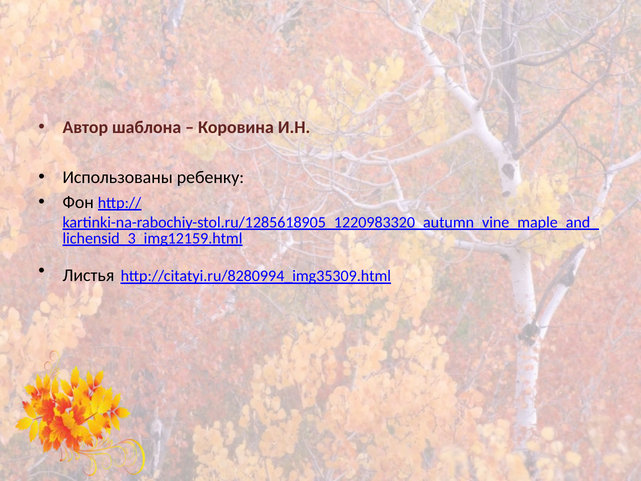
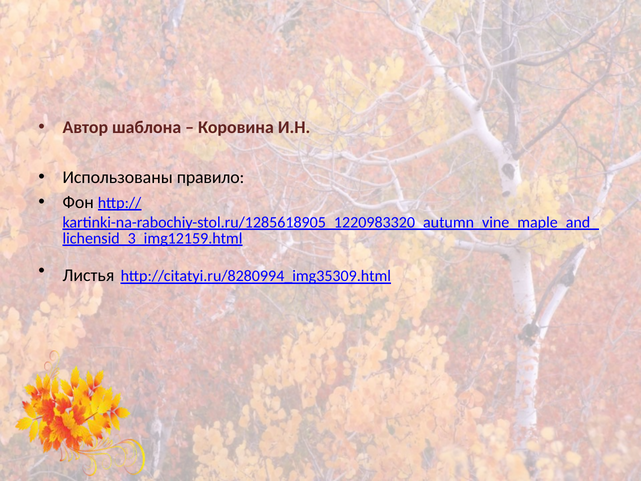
ребенку: ребенку -> правило
